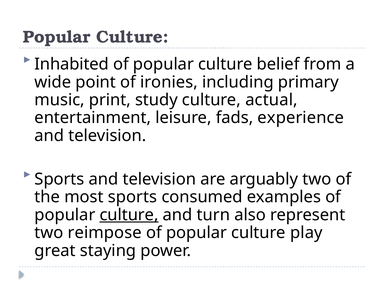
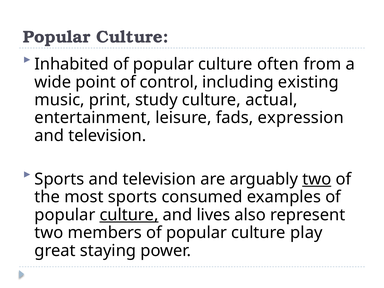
belief: belief -> often
ironies: ironies -> control
primary: primary -> existing
experience: experience -> expression
two at (317, 179) underline: none -> present
turn: turn -> lives
reimpose: reimpose -> members
